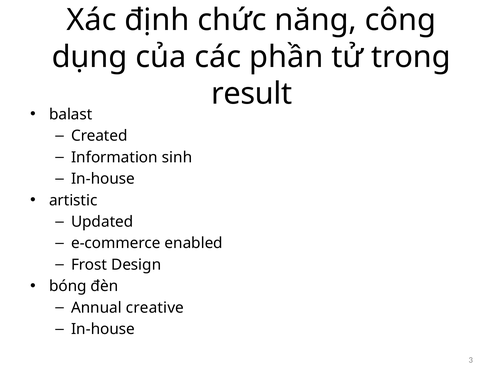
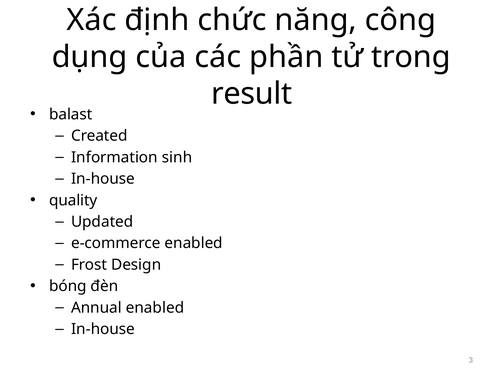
artistic: artistic -> quality
Annual creative: creative -> enabled
